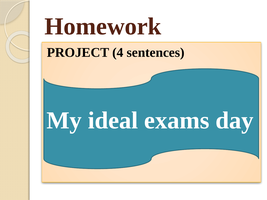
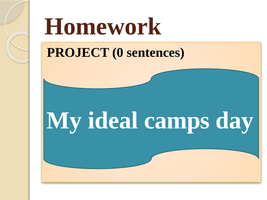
4: 4 -> 0
exams: exams -> camps
